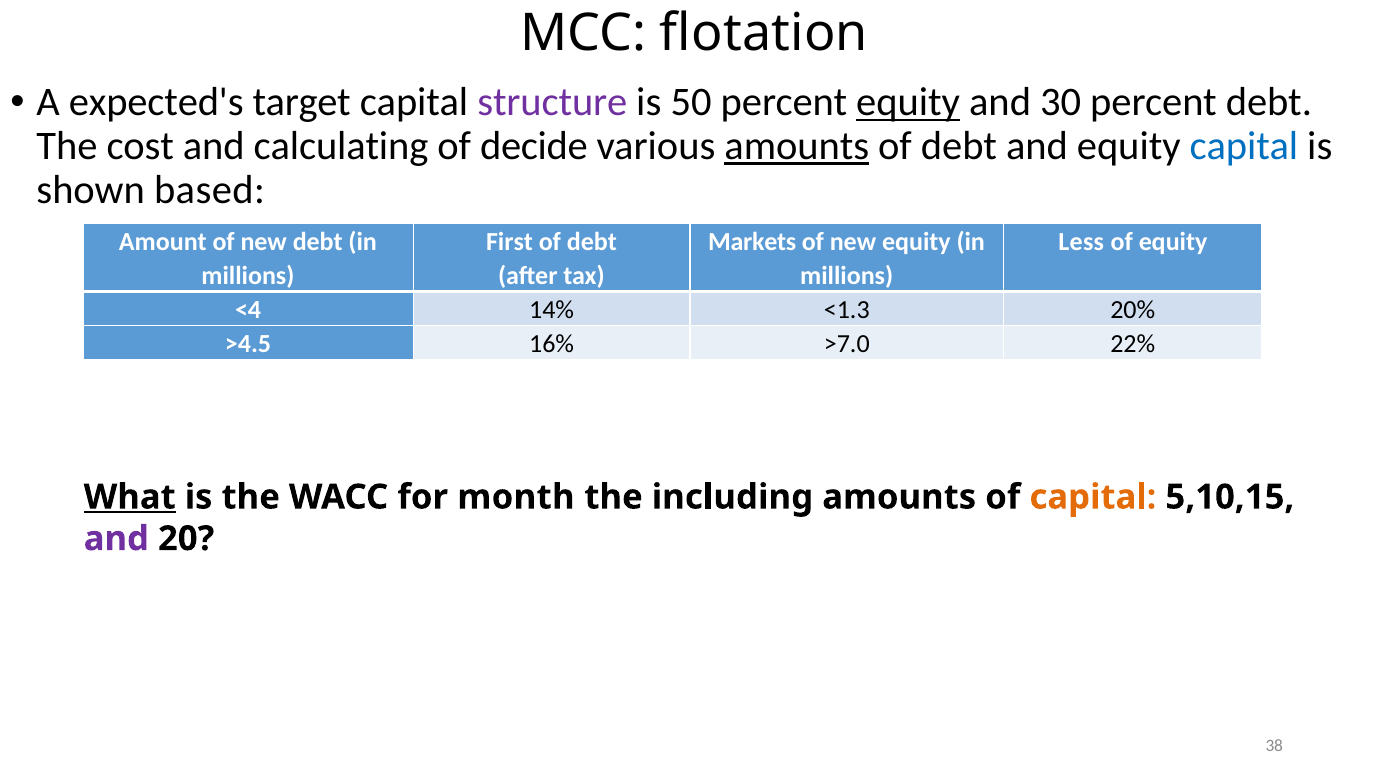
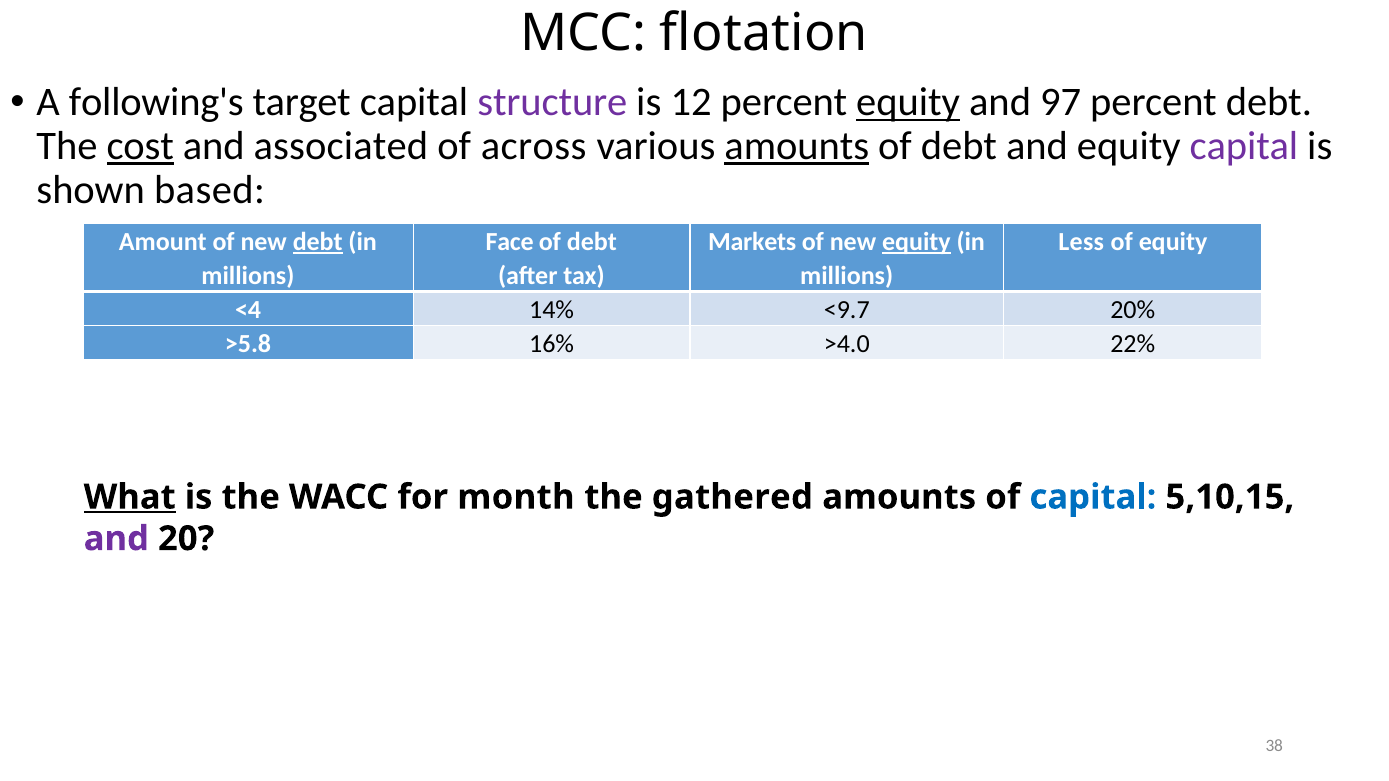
expected's: expected's -> following's
50: 50 -> 12
30: 30 -> 97
cost underline: none -> present
calculating: calculating -> associated
decide: decide -> across
capital at (1244, 146) colour: blue -> purple
debt at (318, 242) underline: none -> present
First: First -> Face
equity at (916, 242) underline: none -> present
<1.3: <1.3 -> <9.7
>4.5: >4.5 -> >5.8
>7.0: >7.0 -> >4.0
including: including -> gathered
capital at (1093, 497) colour: orange -> blue
